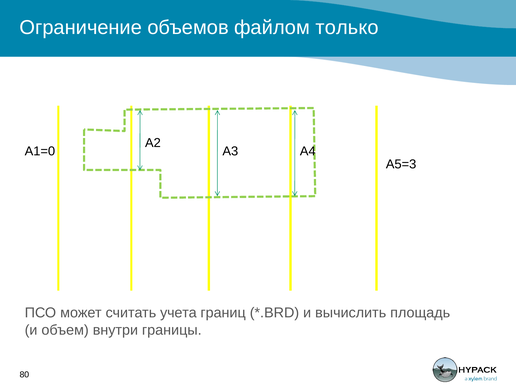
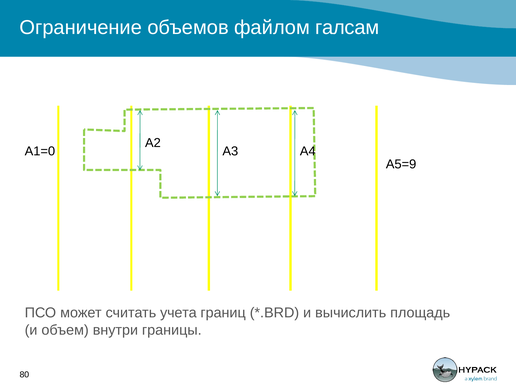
только: только -> галсам
А5=3: А5=3 -> А5=9
